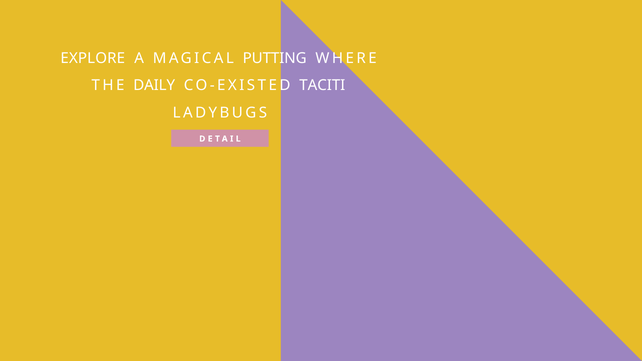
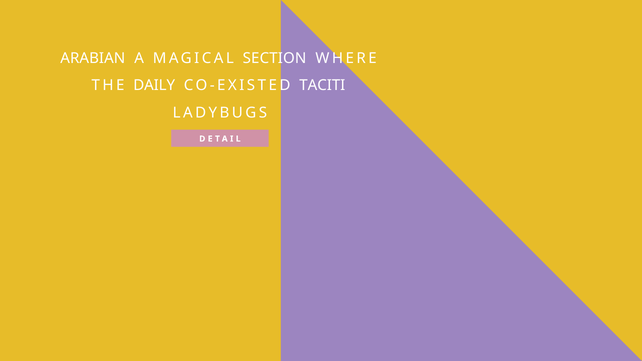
EXPLORE: EXPLORE -> ARABIAN
PUTTING: PUTTING -> SECTION
